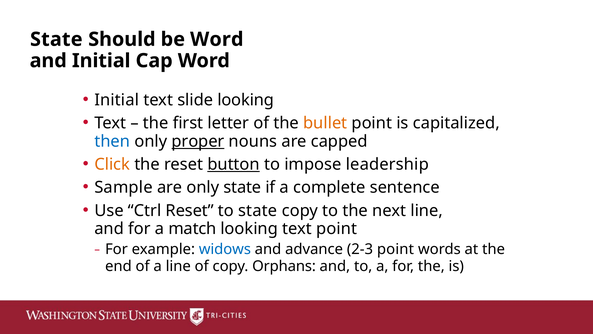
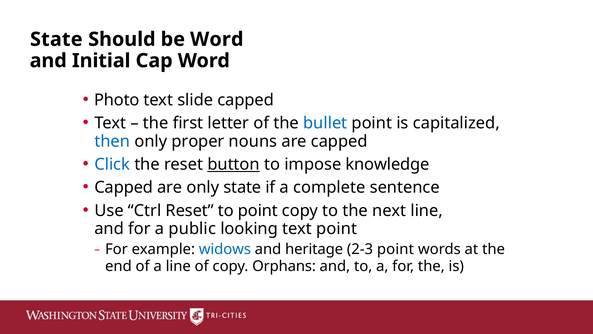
Initial at (117, 100): Initial -> Photo
slide looking: looking -> capped
bullet colour: orange -> blue
proper underline: present -> none
Click colour: orange -> blue
leadership: leadership -> knowledge
Sample at (124, 187): Sample -> Capped
to state: state -> point
match: match -> public
advance: advance -> heritage
